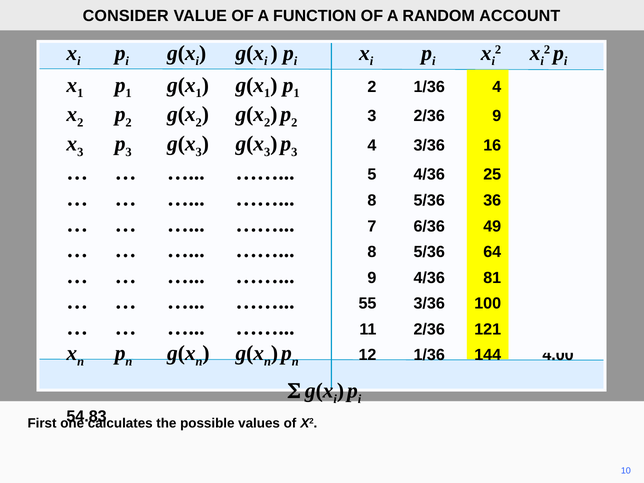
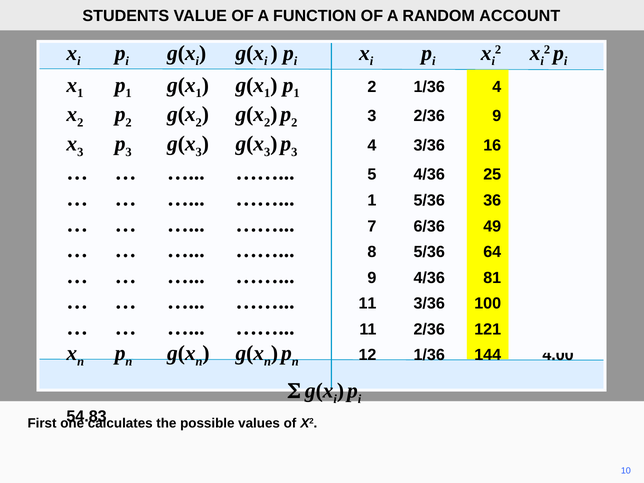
CONSIDER: CONSIDER -> STUDENTS
8 at (372, 200): 8 -> 1
55 at (368, 303): 55 -> 11
